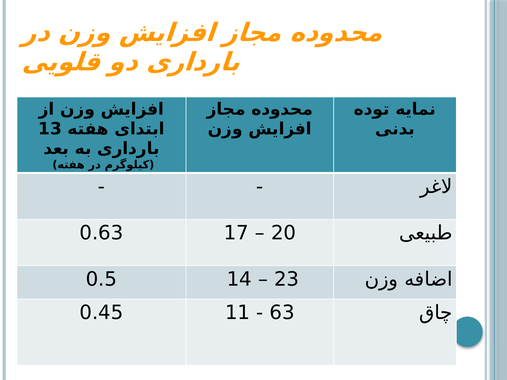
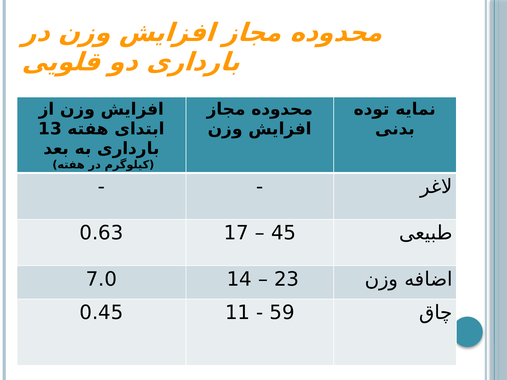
20: 20 -> 45
0.5: 0.5 -> 7.0
63: 63 -> 59
